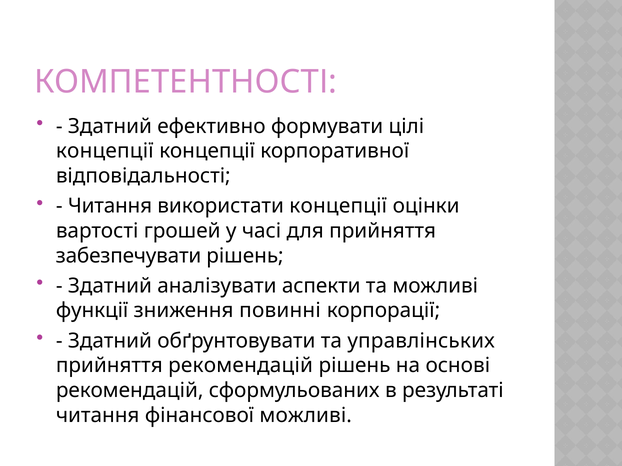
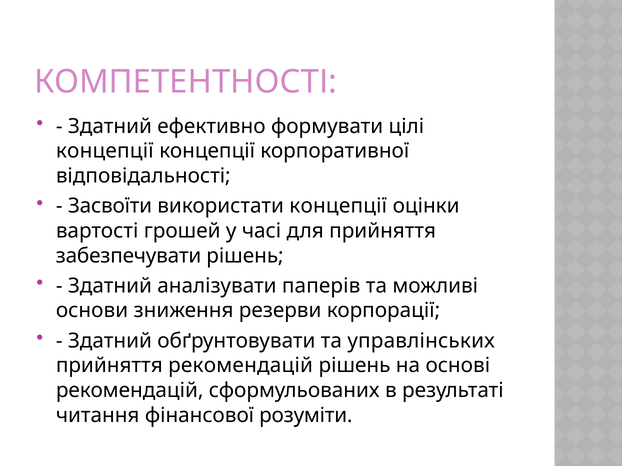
Читання at (110, 206): Читання -> Засвоїти
аспекти: аспекти -> паперів
функції: функції -> основи
повинні: повинні -> резерви
фінансової можливі: можливі -> розуміти
